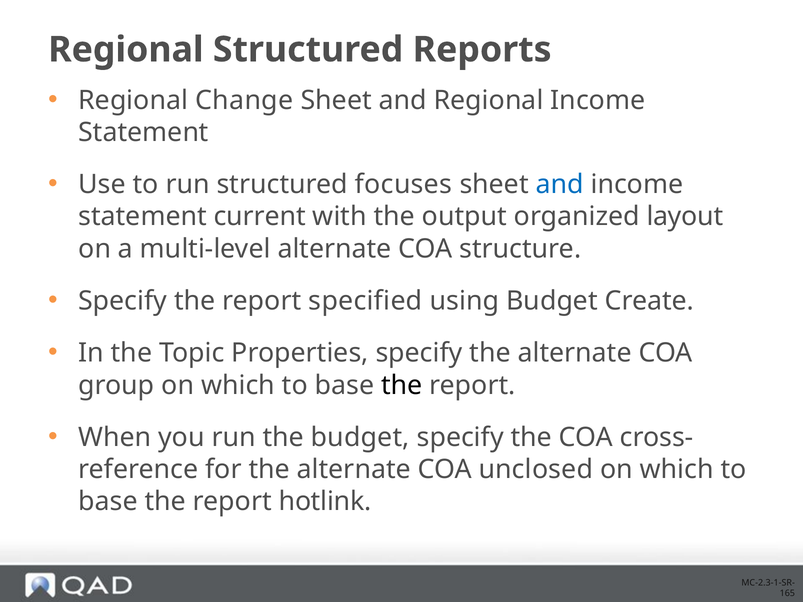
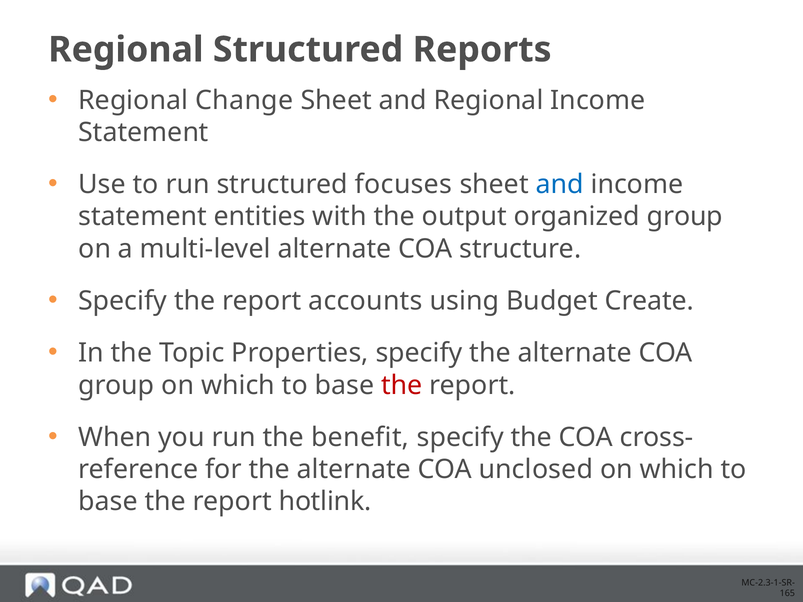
current: current -> entities
organized layout: layout -> group
specified: specified -> accounts
the at (402, 385) colour: black -> red
the budget: budget -> benefit
